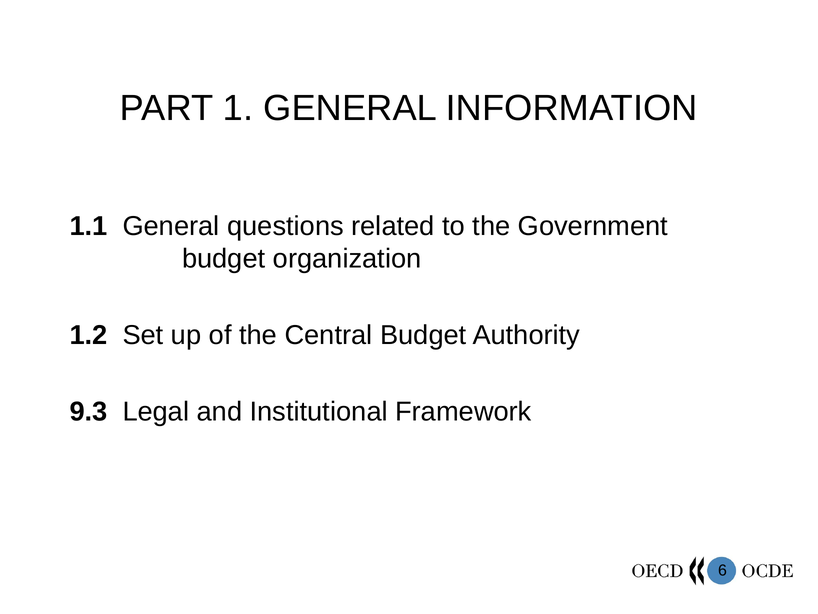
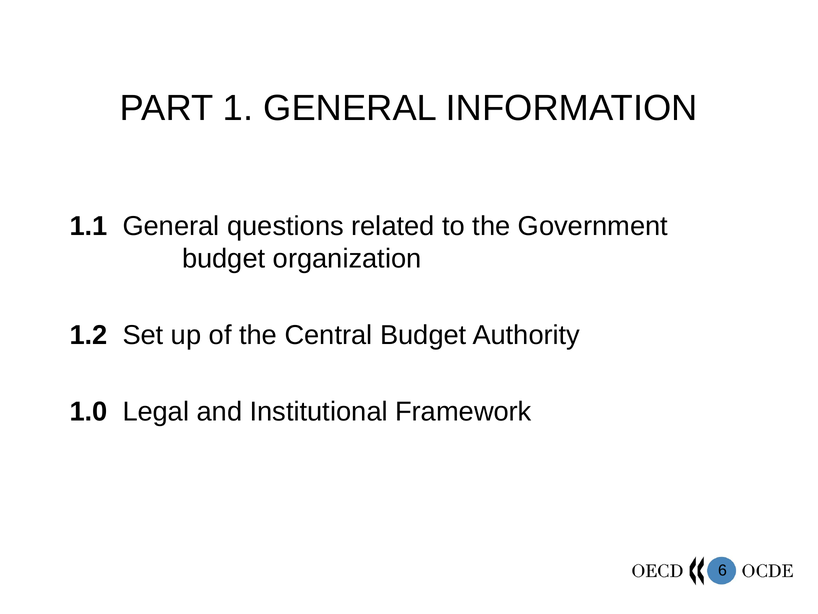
9.3: 9.3 -> 1.0
